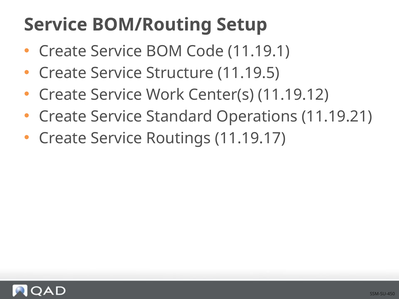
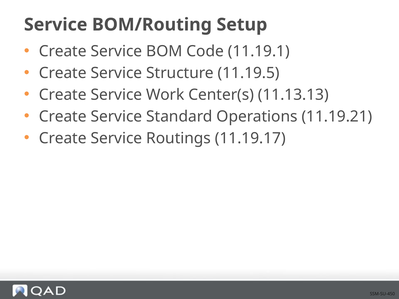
11.19.12: 11.19.12 -> 11.13.13
